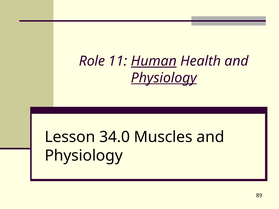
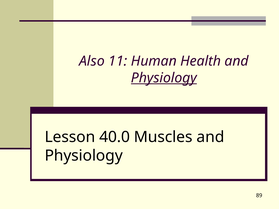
Role: Role -> Also
Human underline: present -> none
34.0: 34.0 -> 40.0
